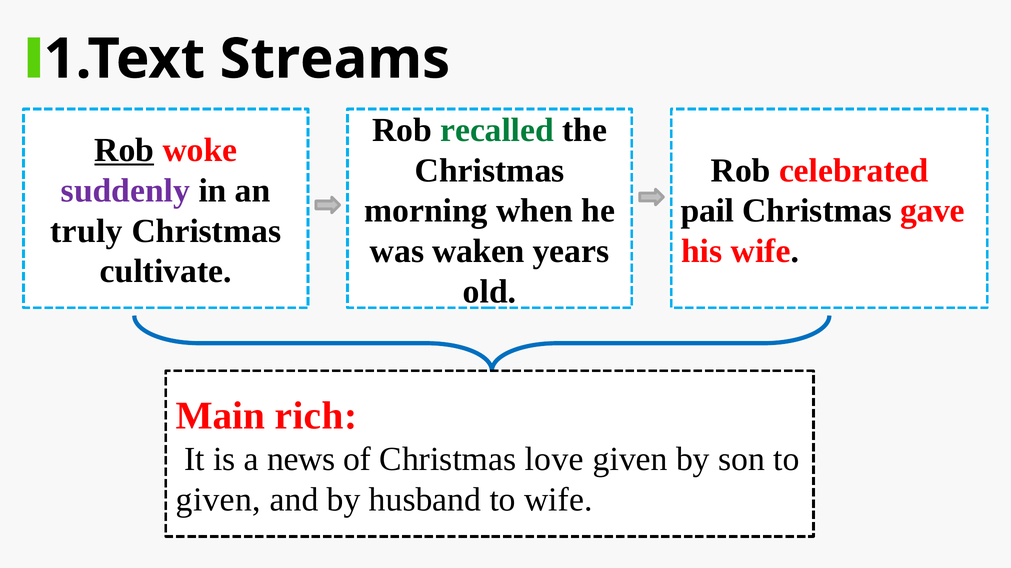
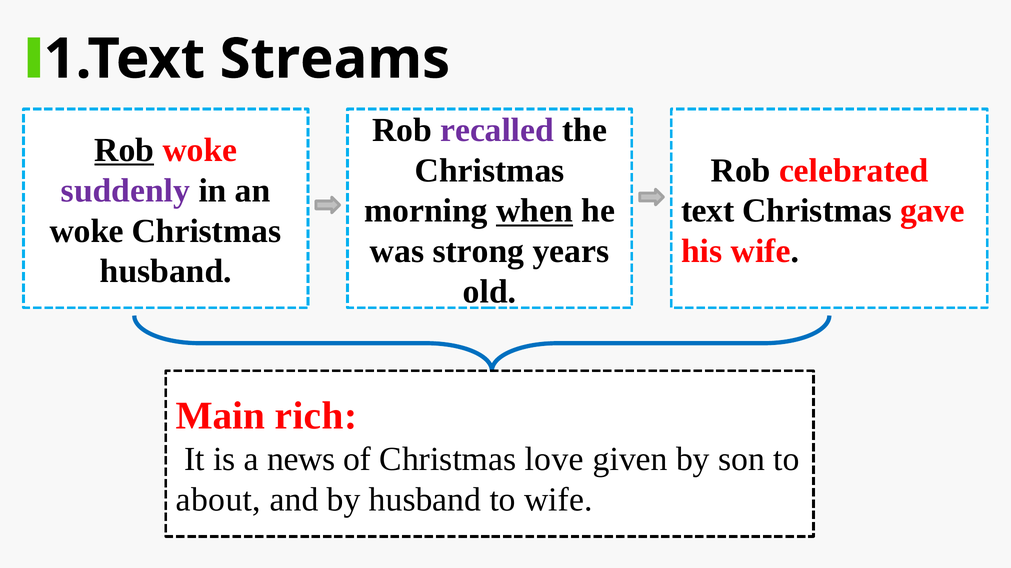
recalled colour: green -> purple
when underline: none -> present
pail: pail -> text
truly at (87, 231): truly -> woke
waken: waken -> strong
cultivate at (166, 272): cultivate -> husband
given at (218, 500): given -> about
